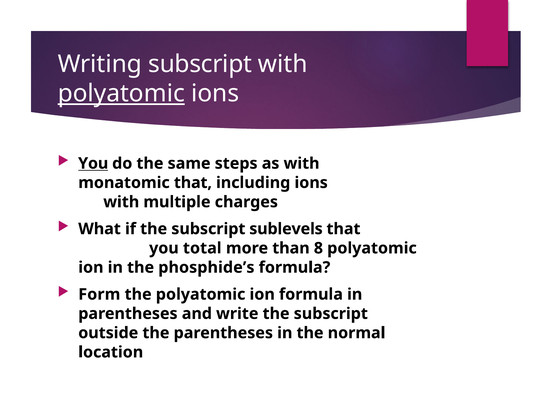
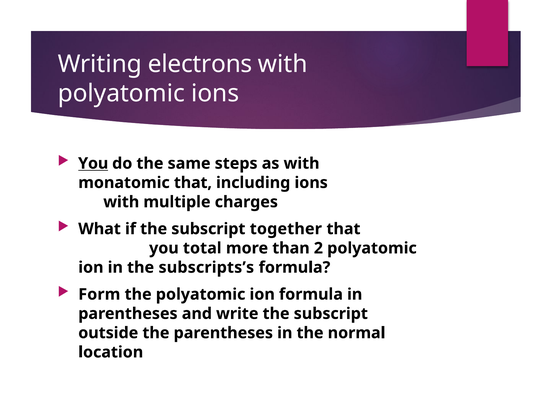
Writing subscript: subscript -> electrons
polyatomic at (121, 94) underline: present -> none
sublevels: sublevels -> together
8: 8 -> 2
phosphide’s: phosphide’s -> subscripts’s
